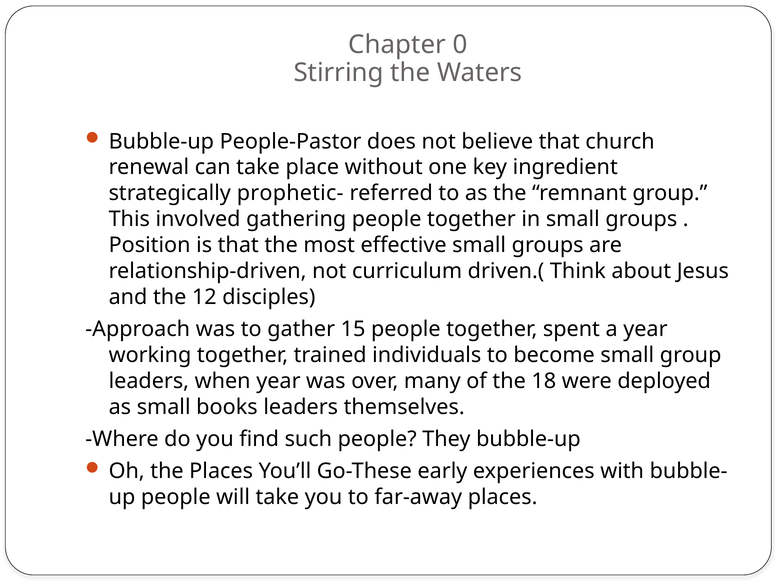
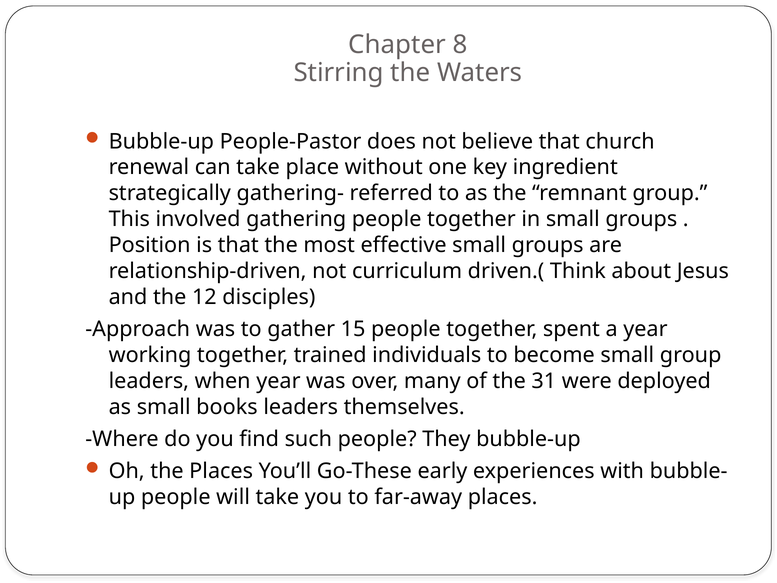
0: 0 -> 8
prophetic-: prophetic- -> gathering-
18: 18 -> 31
